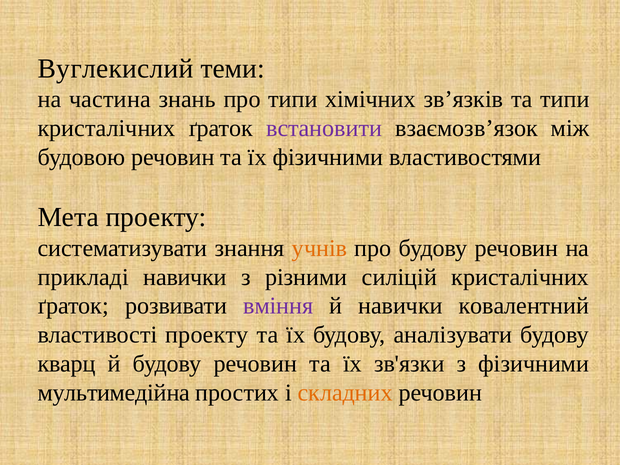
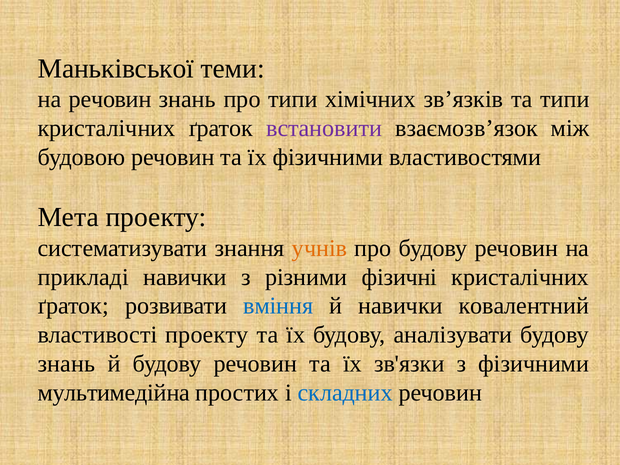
Вуглекислий: Вуглекислий -> Маньківської
на частина: частина -> речовин
силіцій: силіцій -> фізичні
вміння colour: purple -> blue
кварц at (67, 364): кварц -> знань
складних colour: orange -> blue
